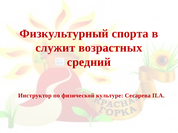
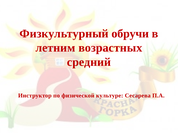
спорта: спорта -> обручи
служит: служит -> летним
